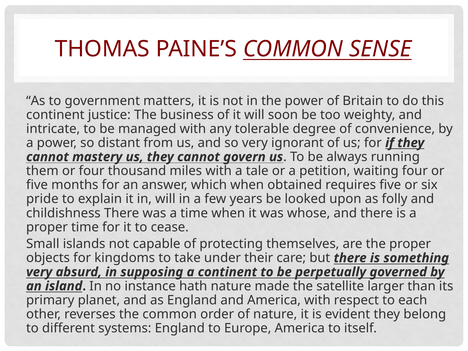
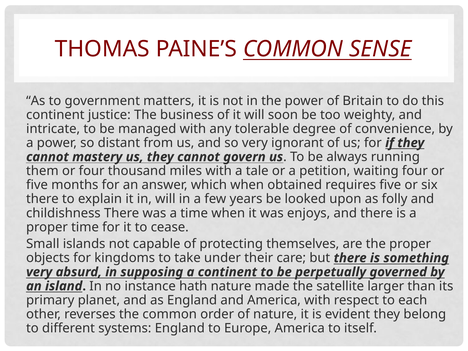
pride at (42, 199): pride -> there
whose: whose -> enjoys
